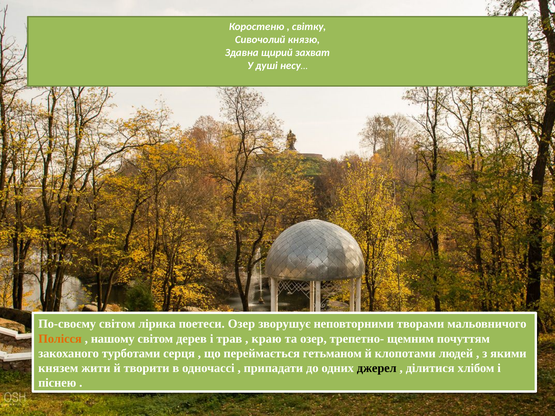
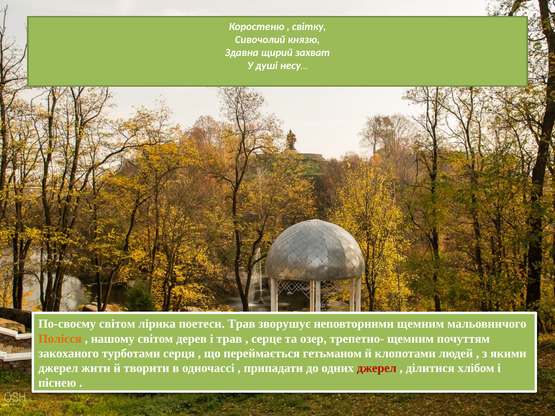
поетеси Озер: Озер -> Трав
неповторними творами: творами -> щемним
краю: краю -> серце
князем at (58, 368): князем -> джерел
джерел at (377, 368) colour: black -> red
